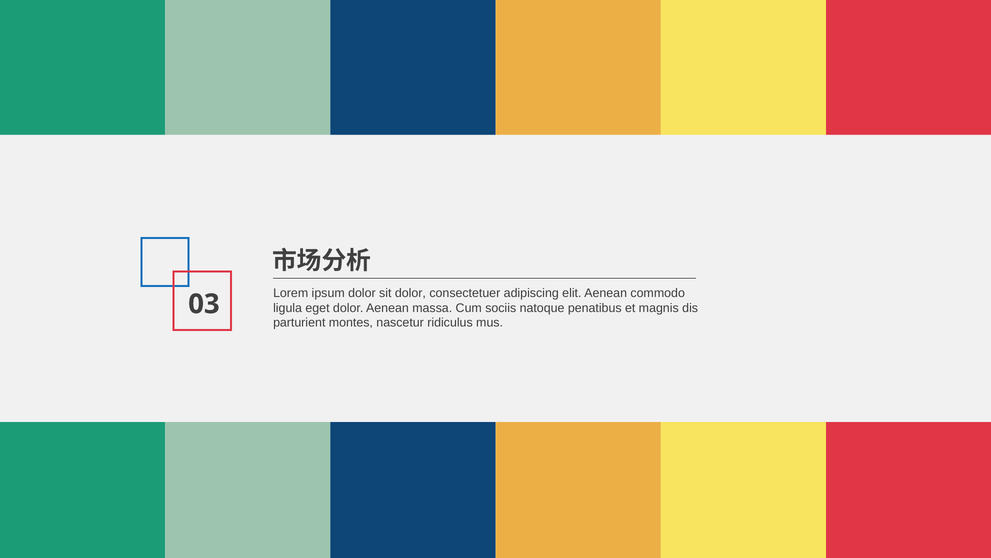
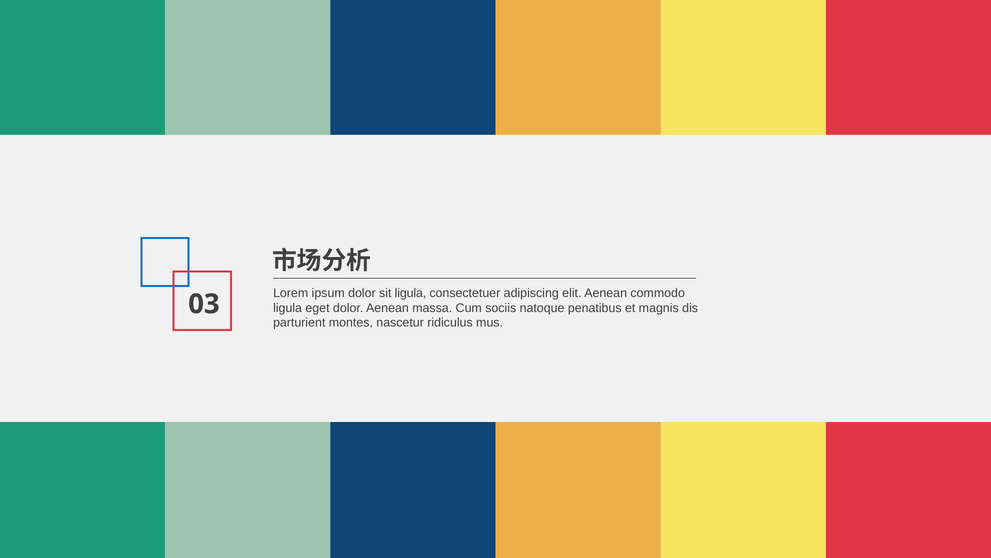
sit dolor: dolor -> ligula
